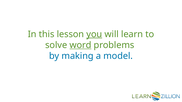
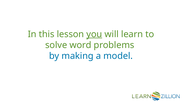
word underline: present -> none
